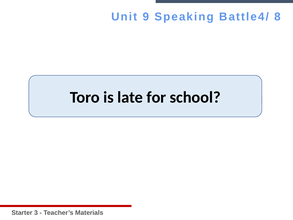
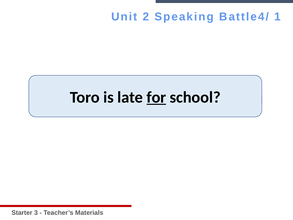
9: 9 -> 2
8: 8 -> 1
for underline: none -> present
